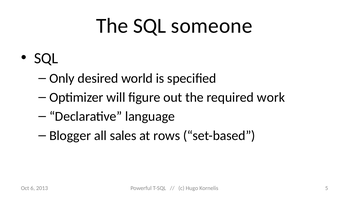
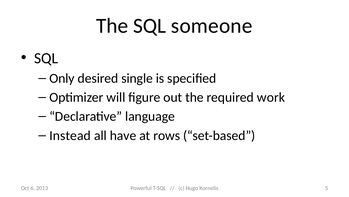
world: world -> single
Blogger: Blogger -> Instead
sales: sales -> have
